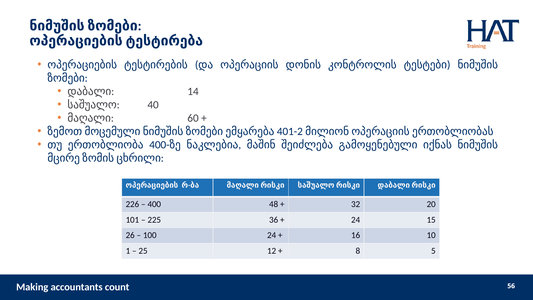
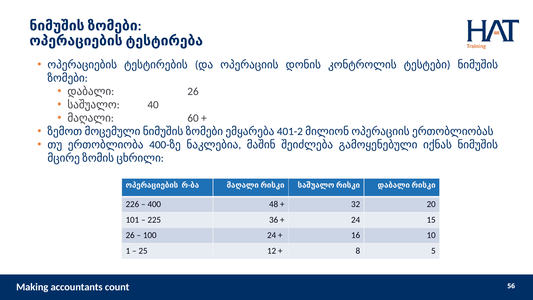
დაბალი 14: 14 -> 26
